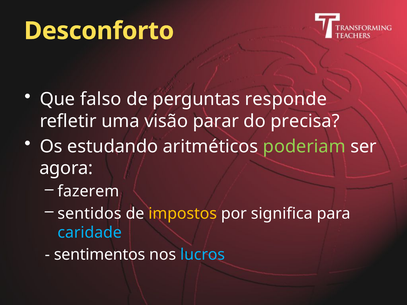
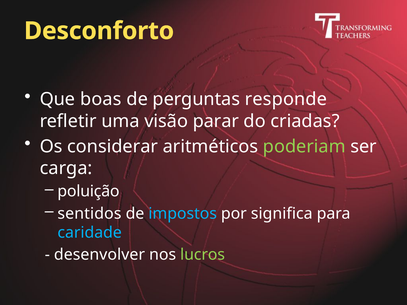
falso: falso -> boas
precisa: precisa -> criadas
estudando: estudando -> considerar
agora: agora -> carga
fazerem: fazerem -> poluição
impostos colour: yellow -> light blue
sentimentos: sentimentos -> desenvolver
lucros colour: light blue -> light green
